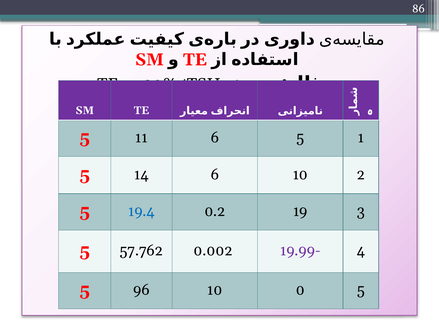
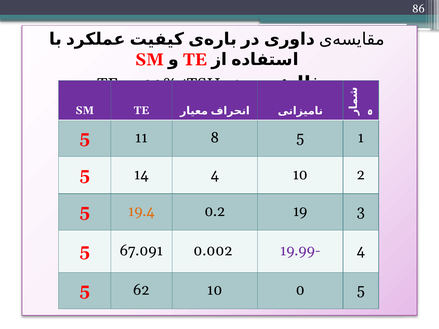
11 6: 6 -> 8
14 6: 6 -> 4
19.4 colour: blue -> orange
57.762: 57.762 -> 67.091
96: 96 -> 62
